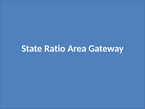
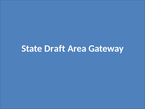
Ratio: Ratio -> Draft
